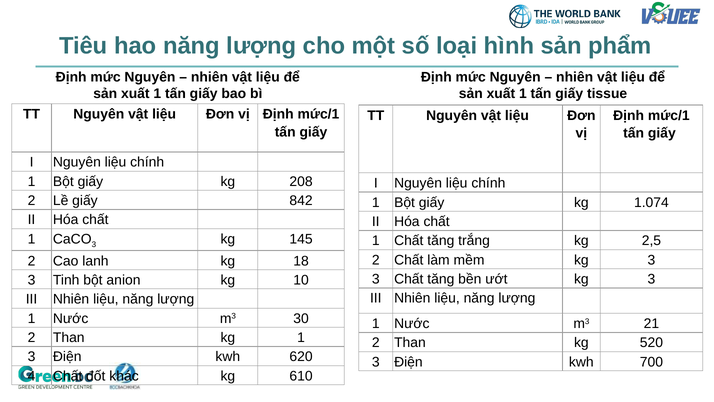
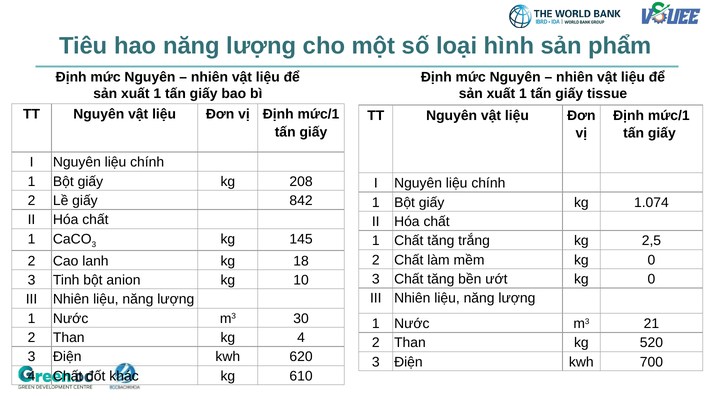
mềm kg 3: 3 -> 0
ướt kg 3: 3 -> 0
kg 1: 1 -> 4
